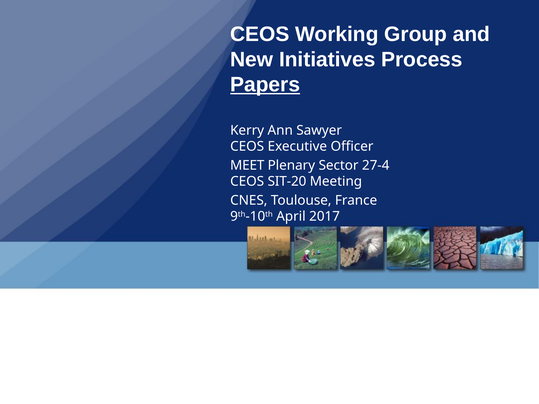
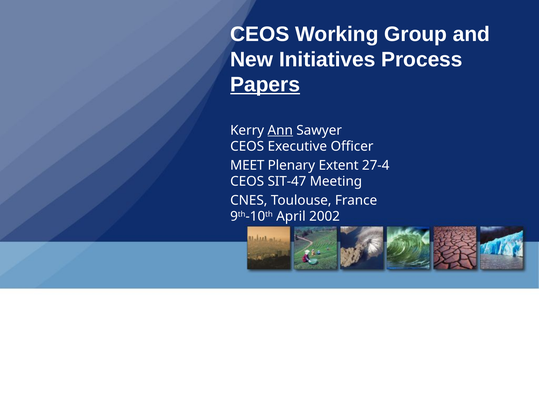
Ann underline: none -> present
Sector: Sector -> Extent
SIT-20: SIT-20 -> SIT-47
2017: 2017 -> 2002
